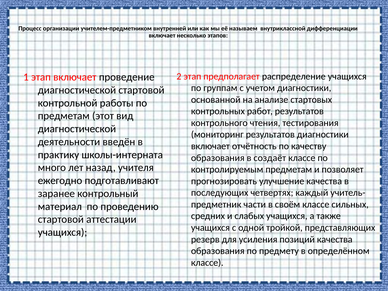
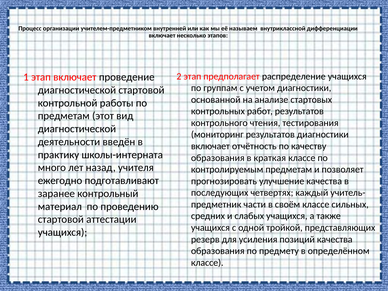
создаёт: создаёт -> краткая
